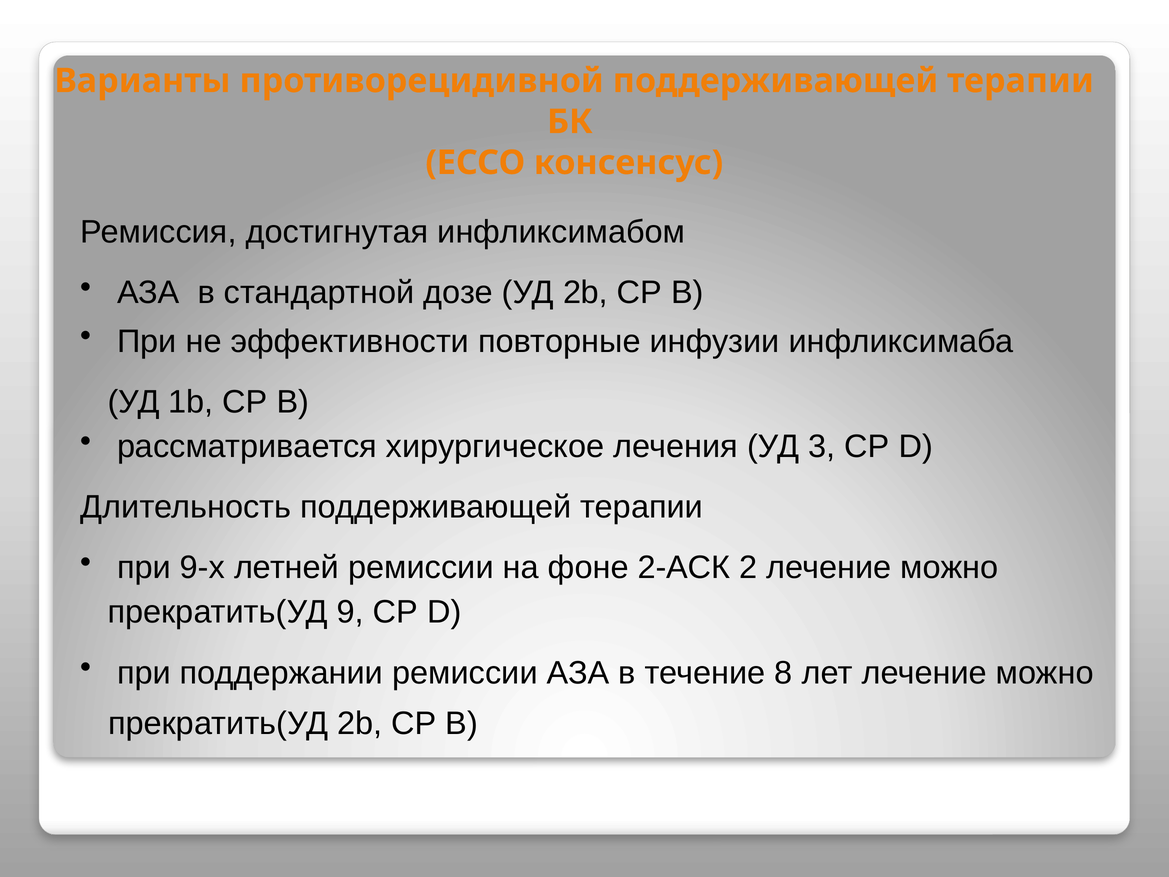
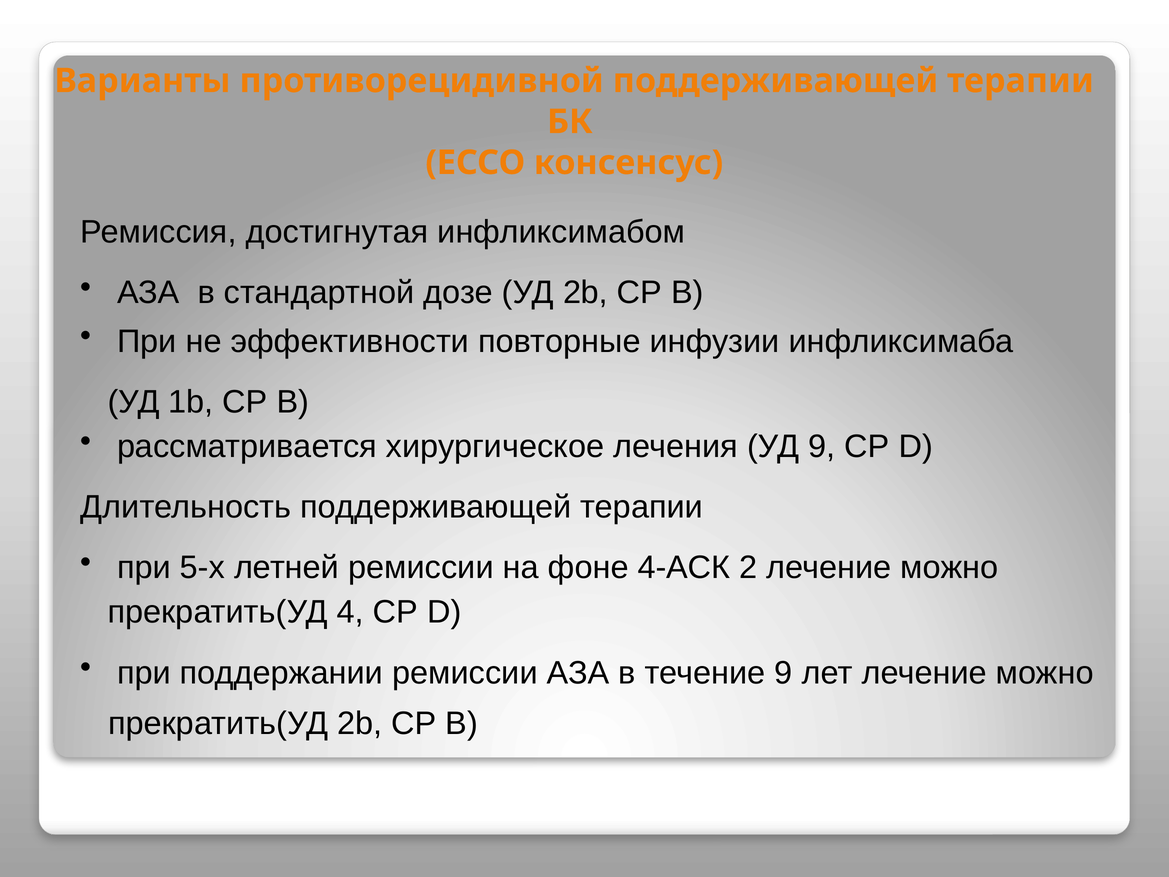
УД 3: 3 -> 9
9-х: 9-х -> 5-х
2-АСК: 2-АСК -> 4-АСК
9: 9 -> 4
течение 8: 8 -> 9
